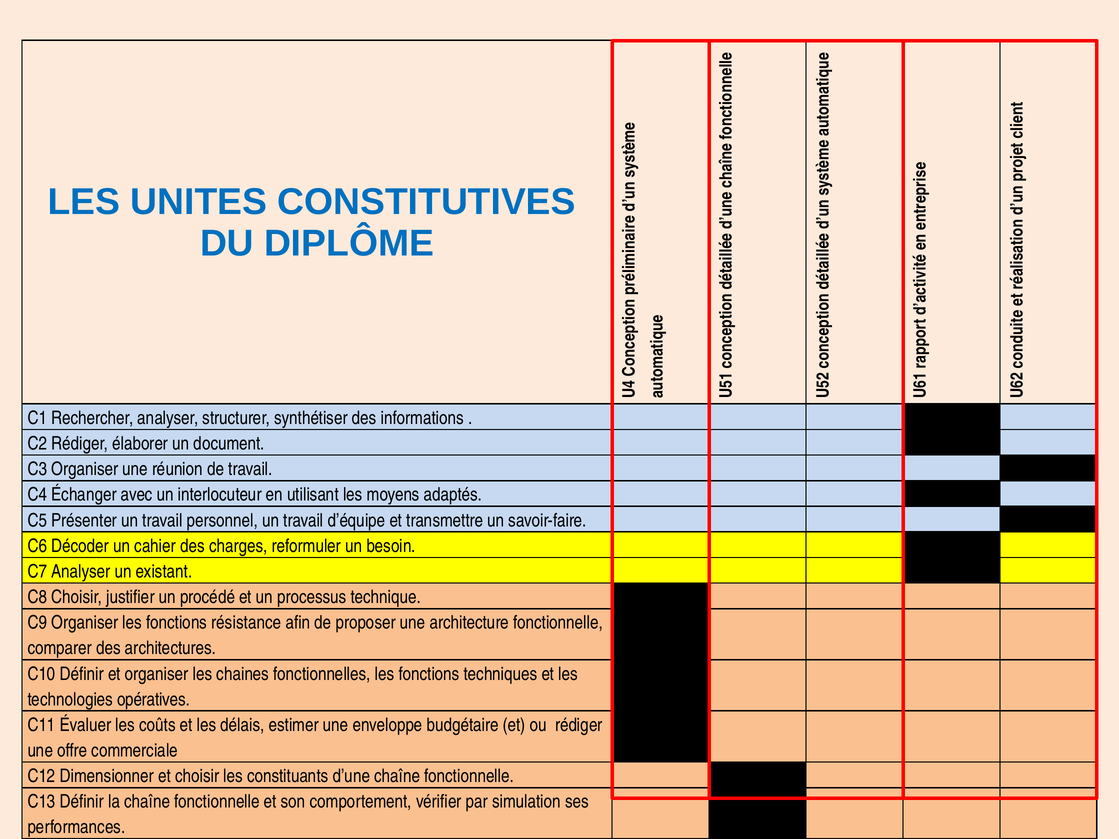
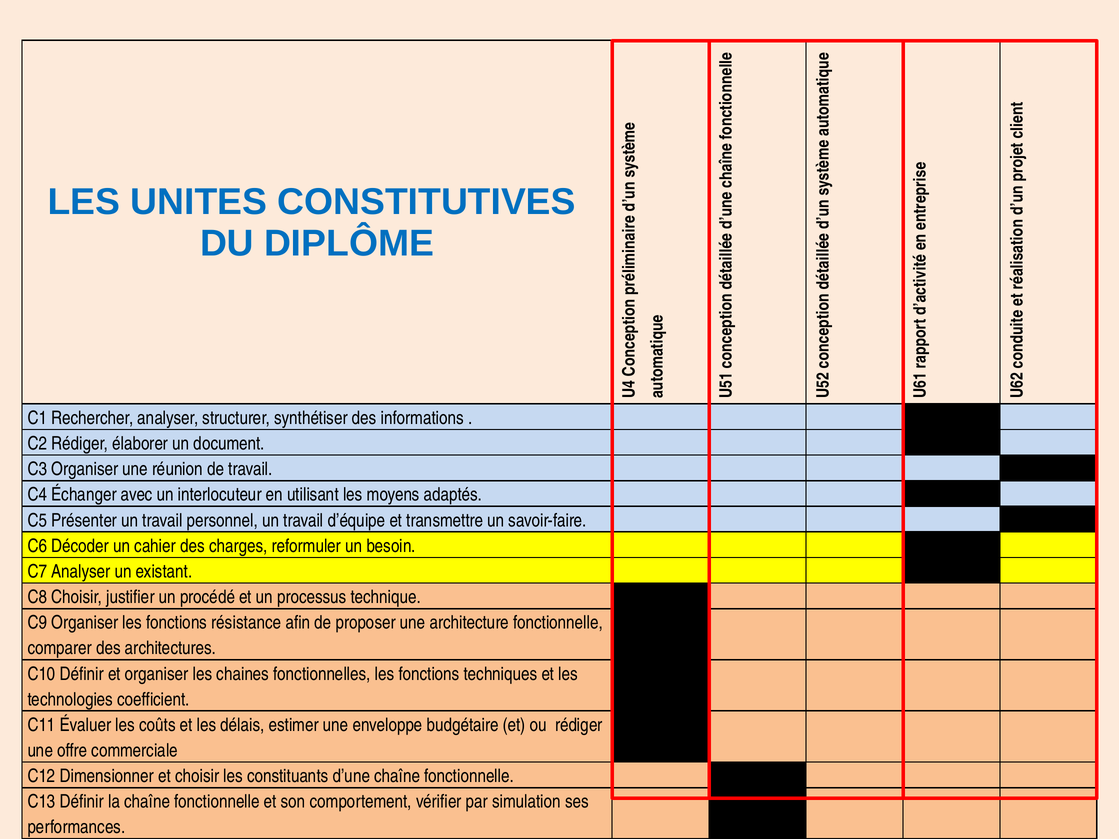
opératives: opératives -> coefficient
